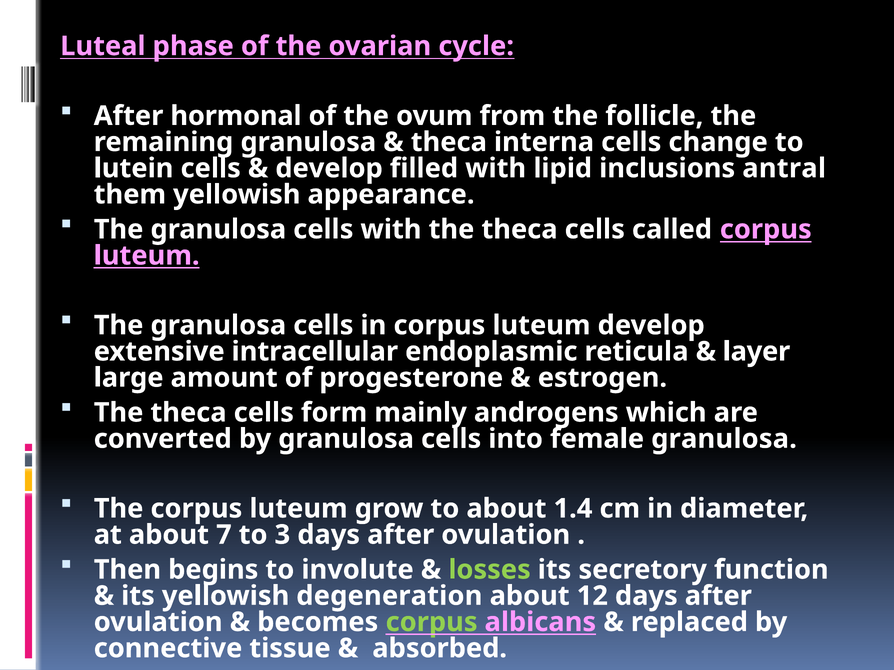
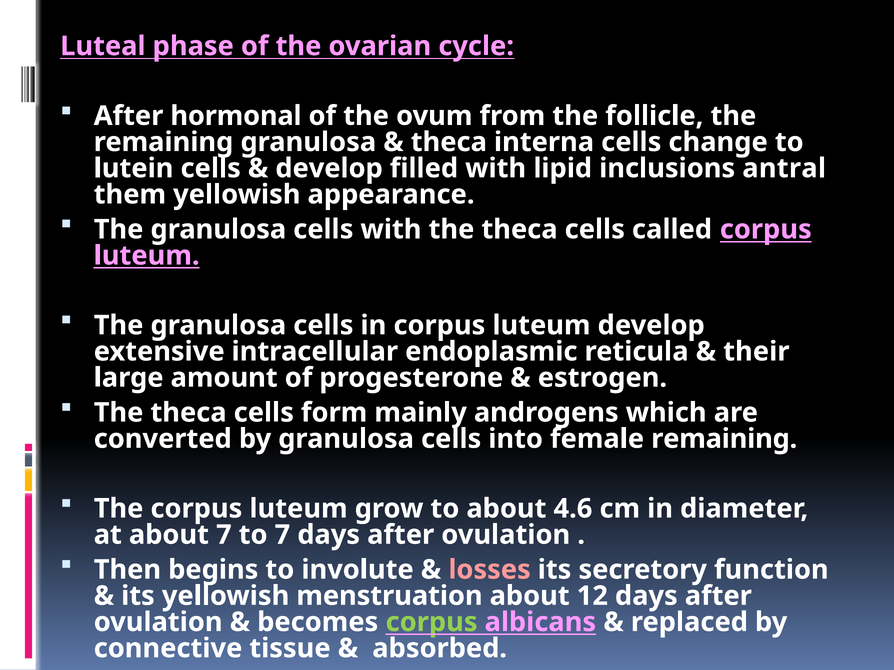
layer: layer -> their
female granulosa: granulosa -> remaining
1.4: 1.4 -> 4.6
to 3: 3 -> 7
losses colour: light green -> pink
degeneration: degeneration -> menstruation
